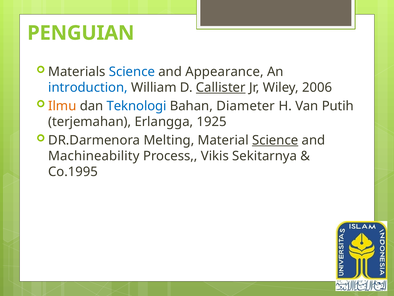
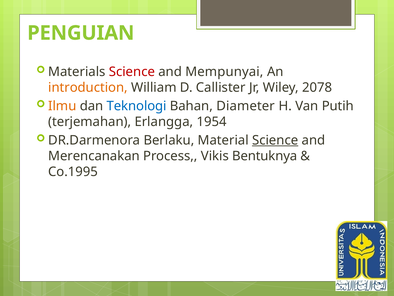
Science at (132, 72) colour: blue -> red
Appearance: Appearance -> Mempunyai
introduction colour: blue -> orange
Callister underline: present -> none
2006: 2006 -> 2078
1925: 1925 -> 1954
Melting: Melting -> Berlaku
Machineability: Machineability -> Merencanakan
Sekitarnya: Sekitarnya -> Bentuknya
